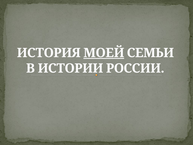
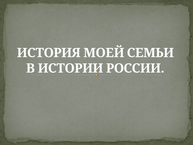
МОЕЙ underline: present -> none
